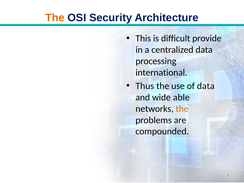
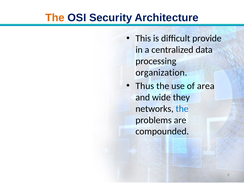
international: international -> organization
of data: data -> area
able: able -> they
the at (182, 109) colour: orange -> blue
